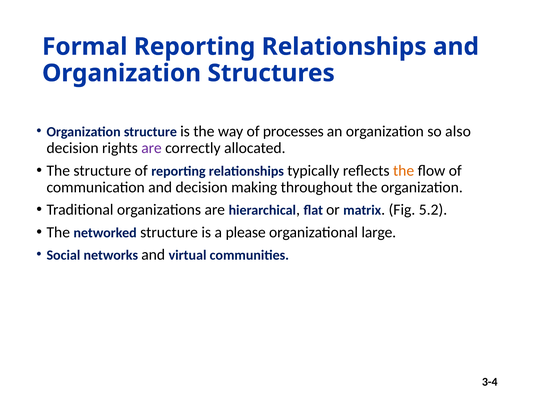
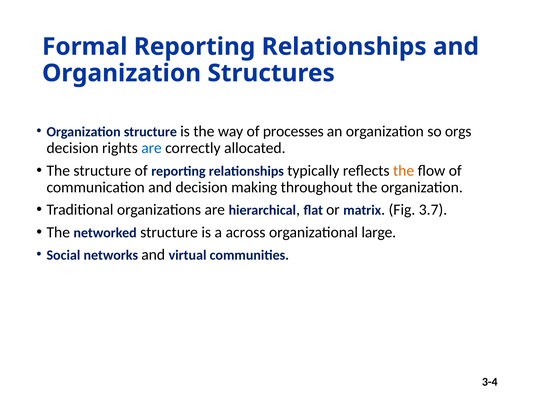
also: also -> orgs
are at (151, 148) colour: purple -> blue
5.2: 5.2 -> 3.7
please: please -> across
